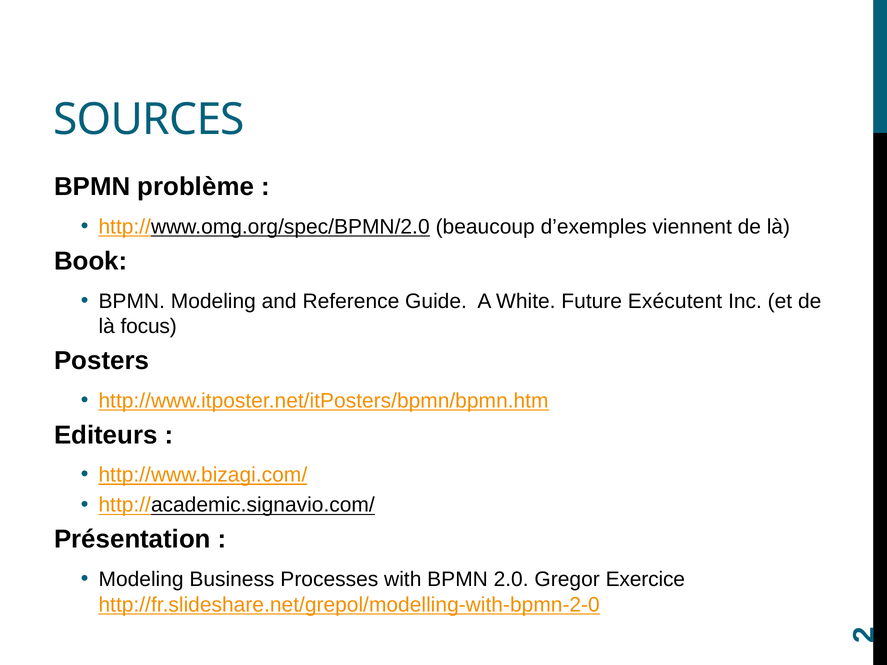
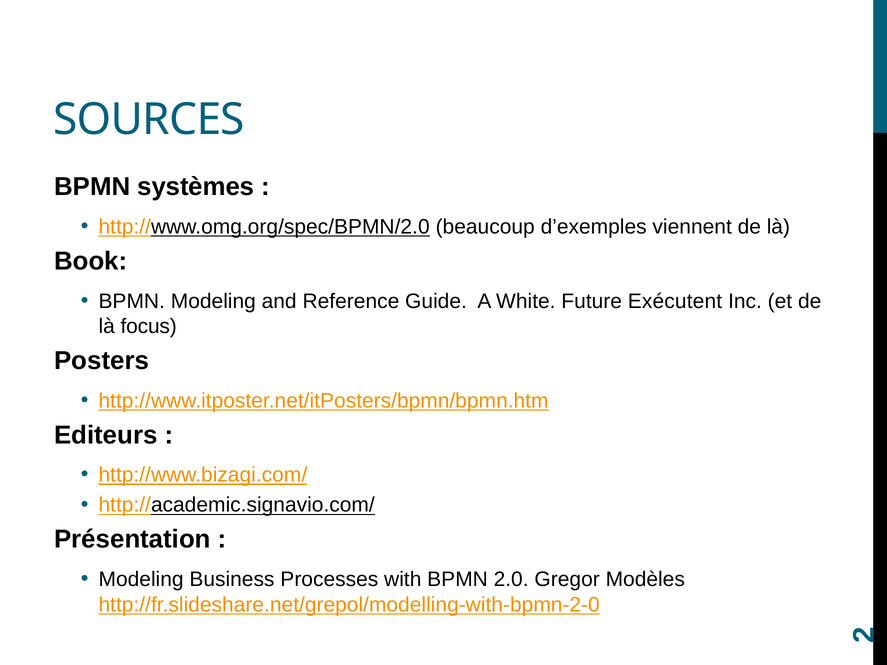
problème: problème -> systèmes
Exercice: Exercice -> Modèles
